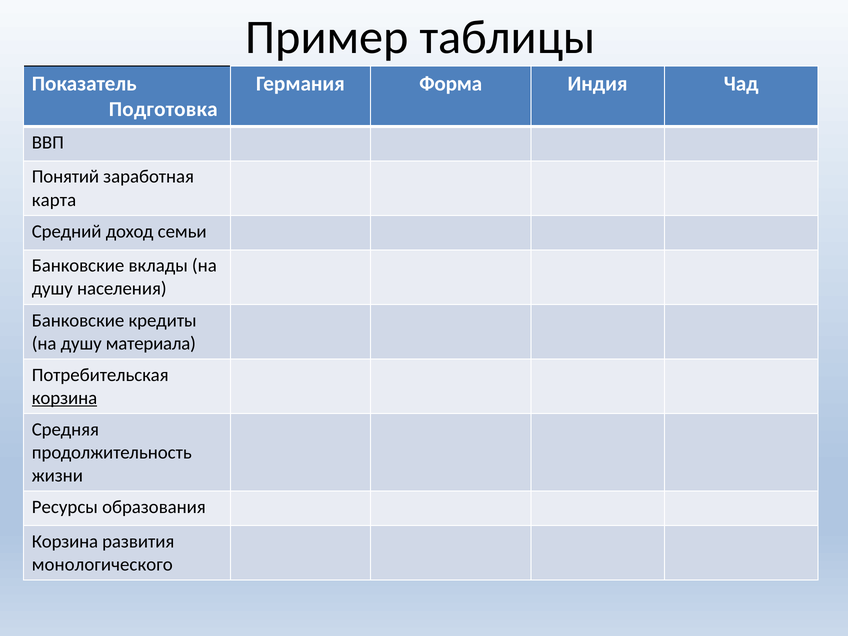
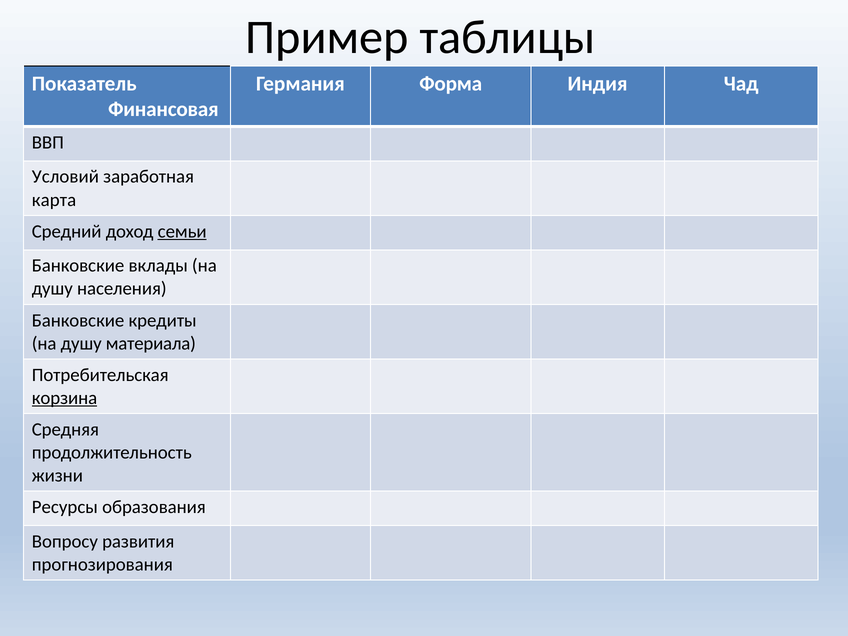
Подготовка: Подготовка -> Финансовая
Понятий: Понятий -> Условий
семьи underline: none -> present
Корзина at (65, 542): Корзина -> Вопросу
монологического: монологического -> прогнозирования
